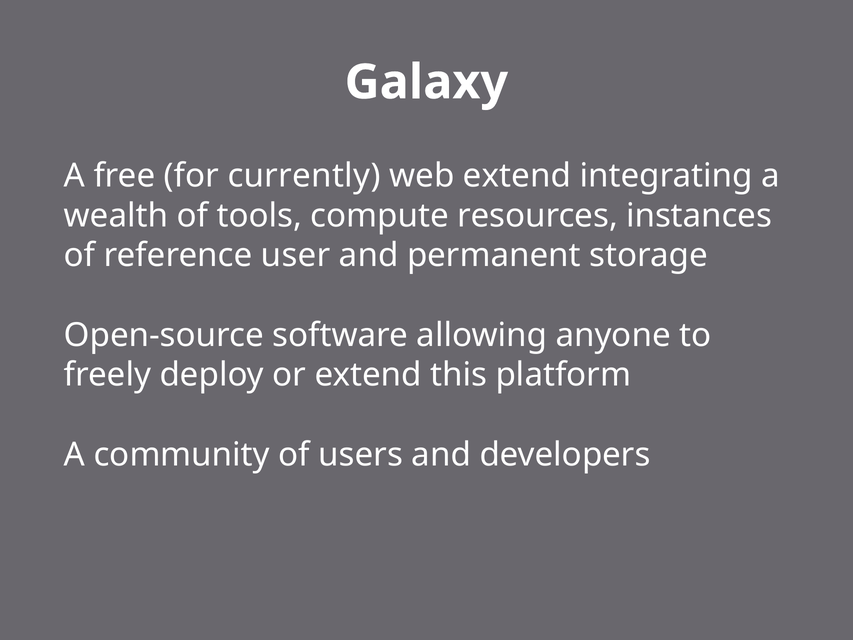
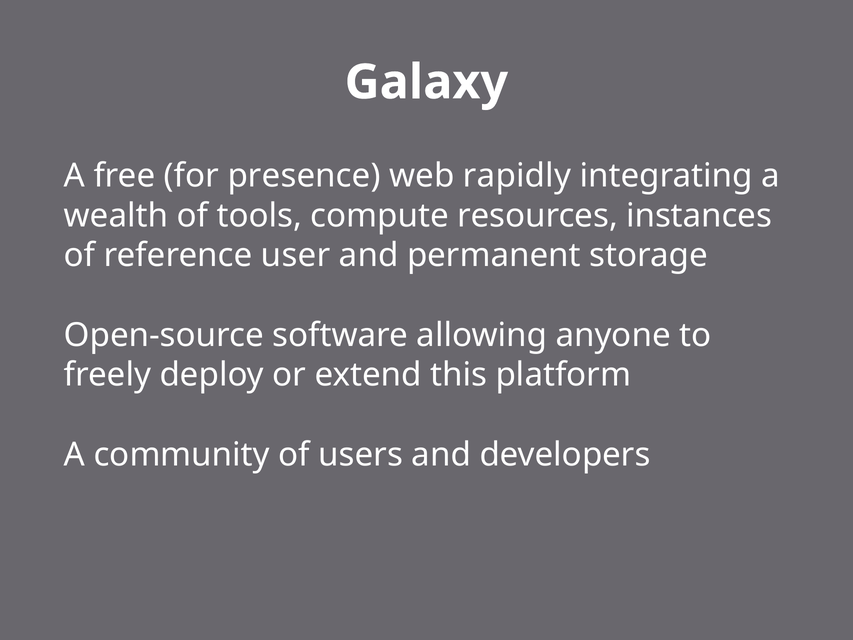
currently: currently -> presence
web extend: extend -> rapidly
